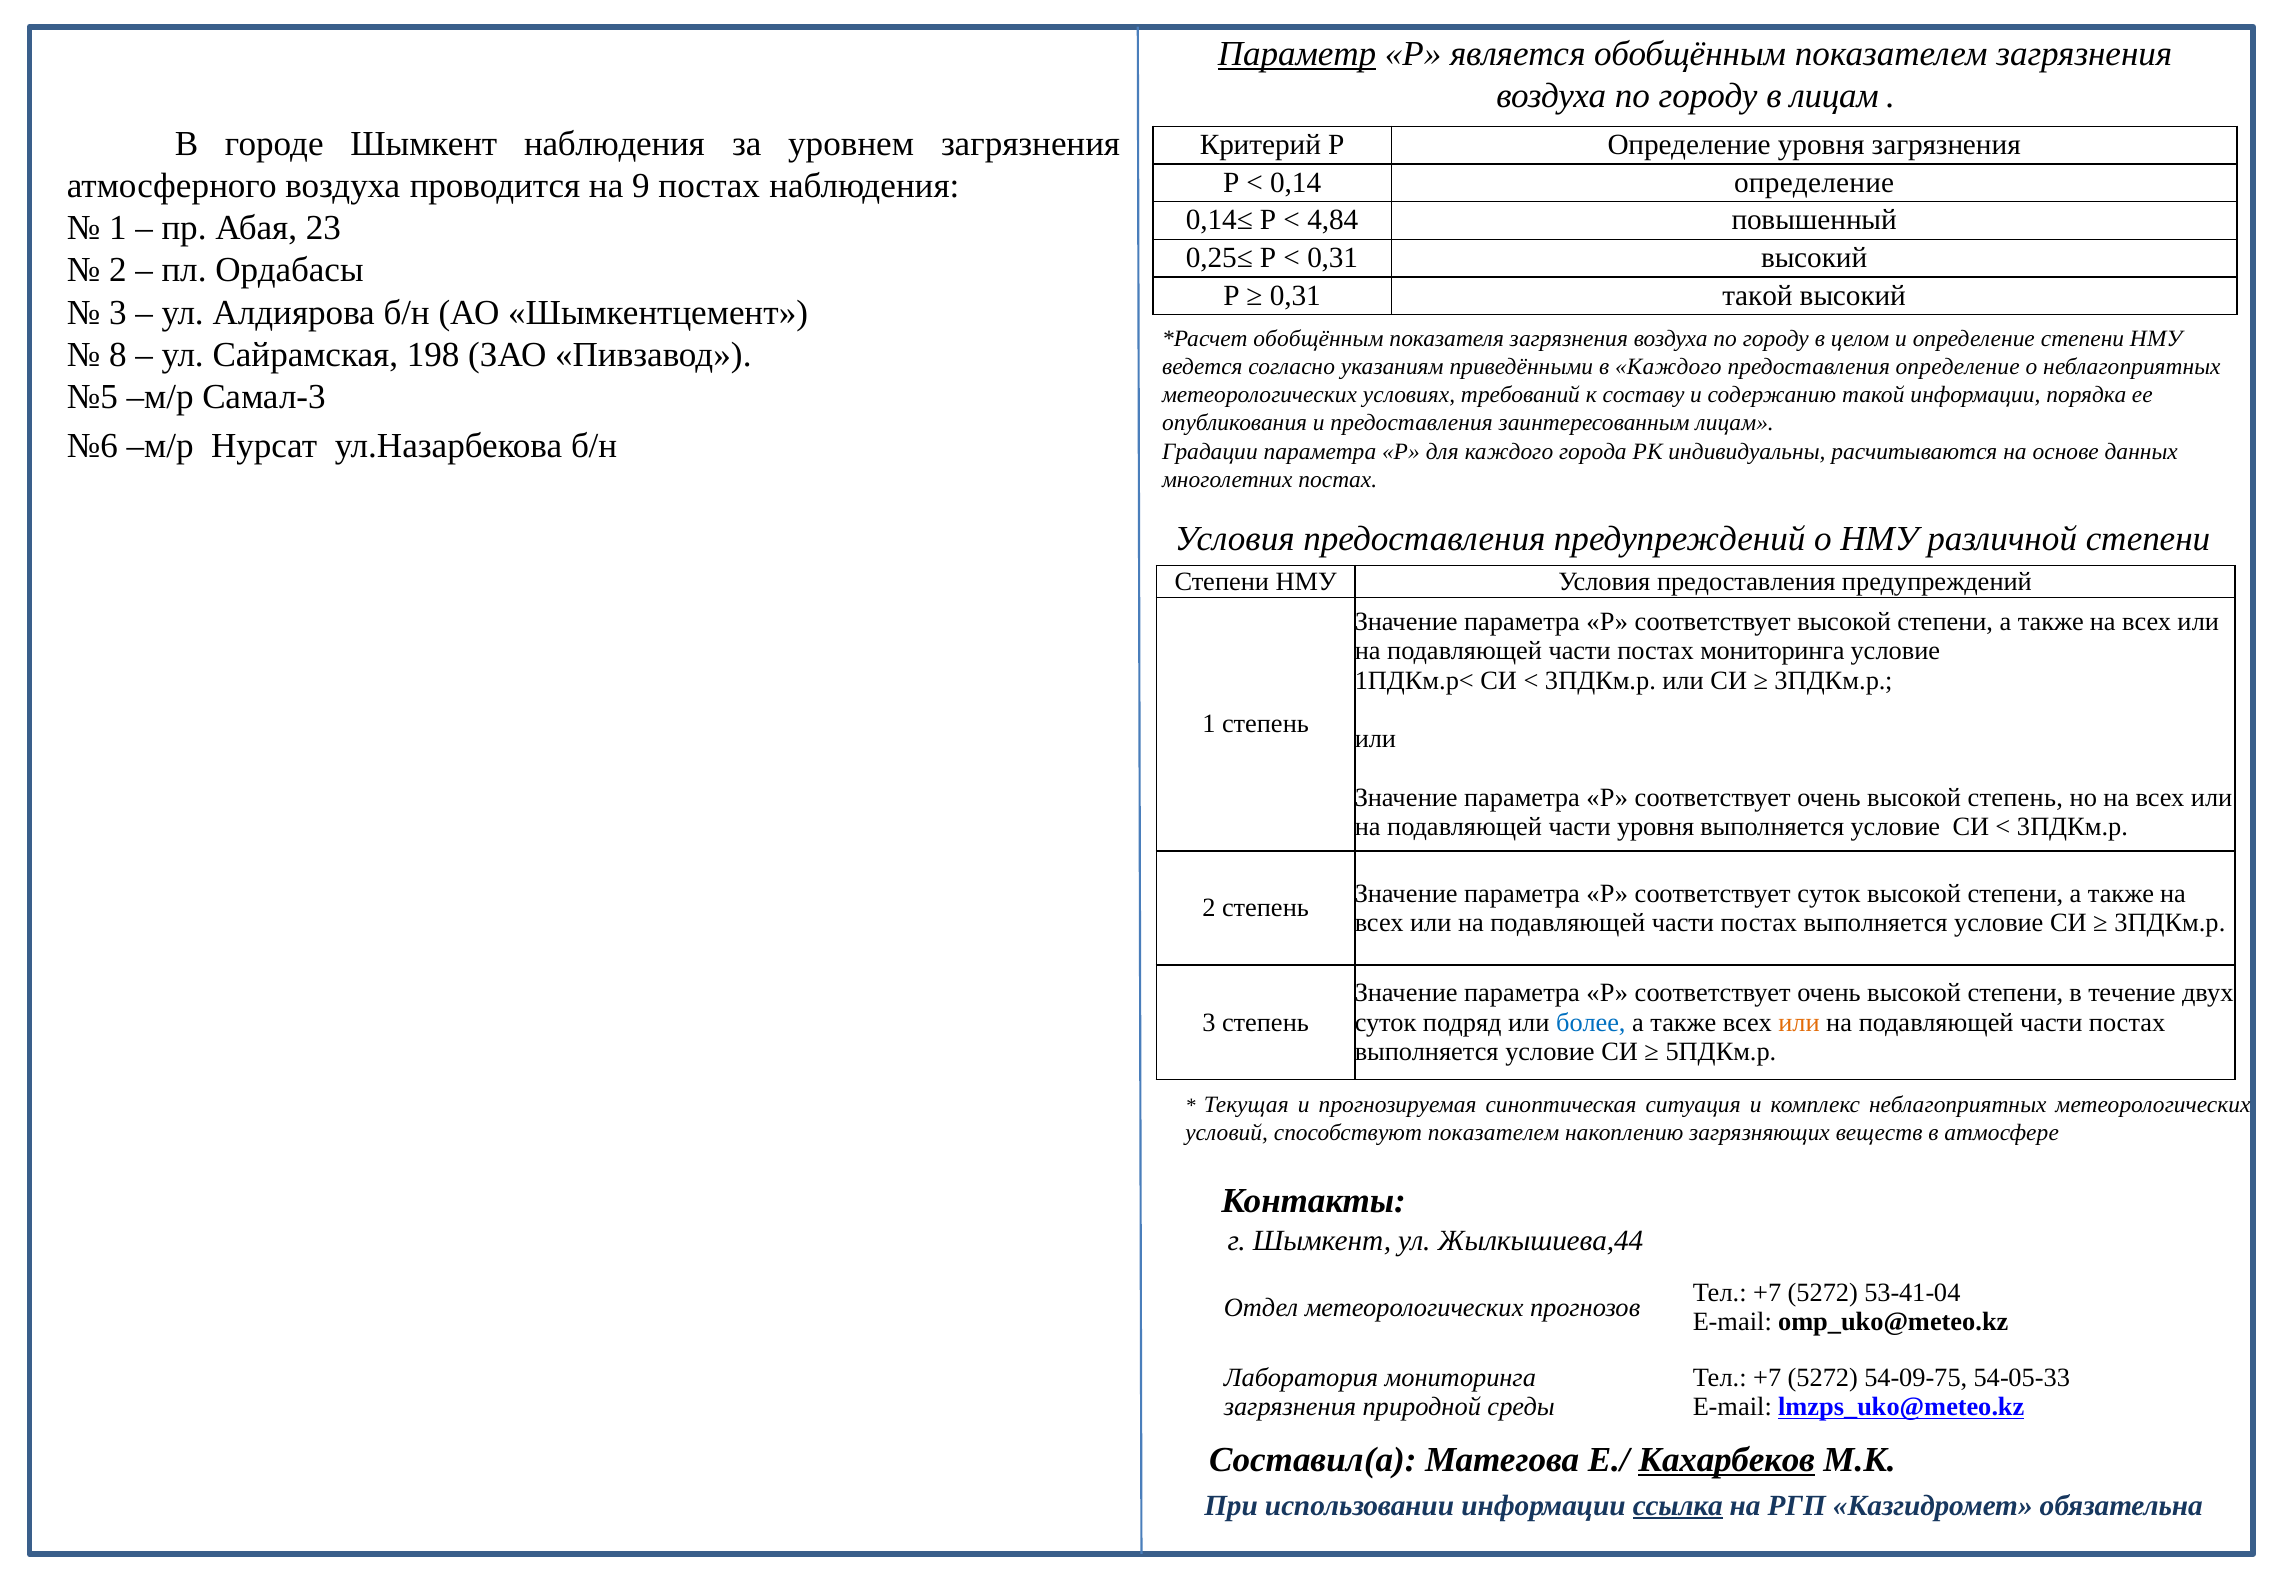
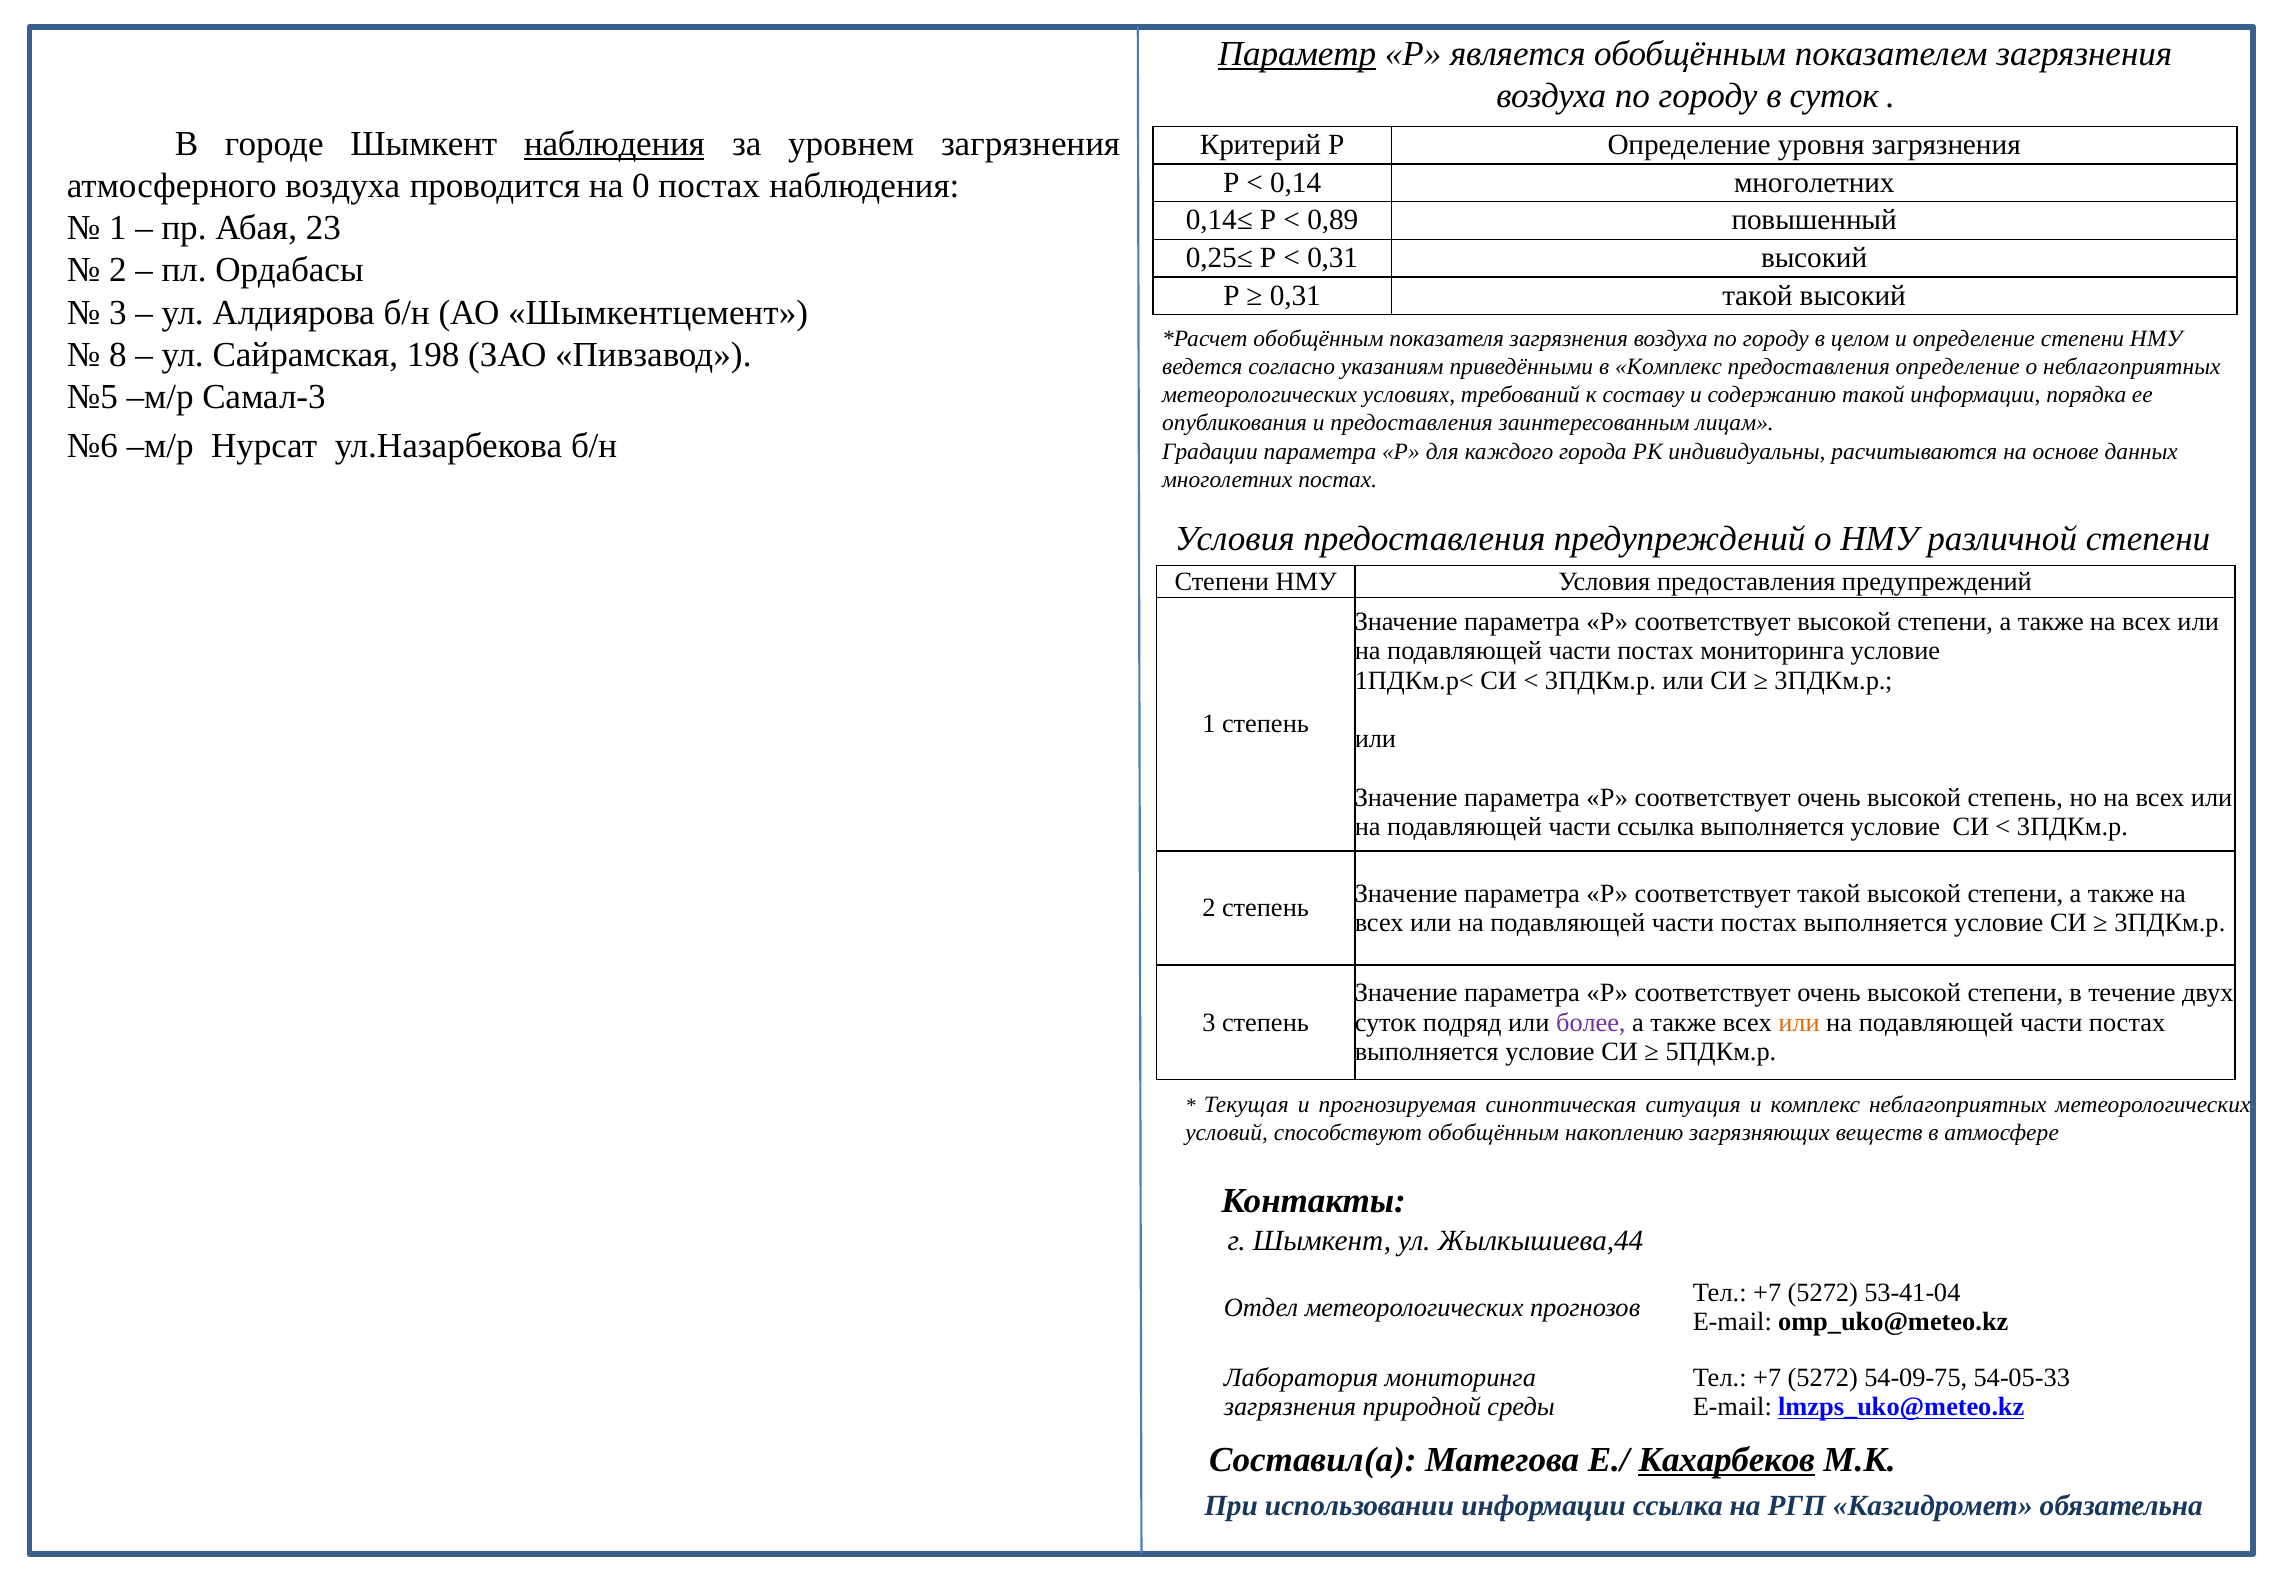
в лицам: лицам -> суток
наблюдения at (614, 144) underline: none -> present
0,14 определение: определение -> многолетних
9: 9 -> 0
4,84: 4,84 -> 0,89
в Каждого: Каждого -> Комплекс
части уровня: уровня -> ссылка
соответствует суток: суток -> такой
более colour: blue -> purple
способствуют показателем: показателем -> обобщённым
ссылка at (1678, 1505) underline: present -> none
